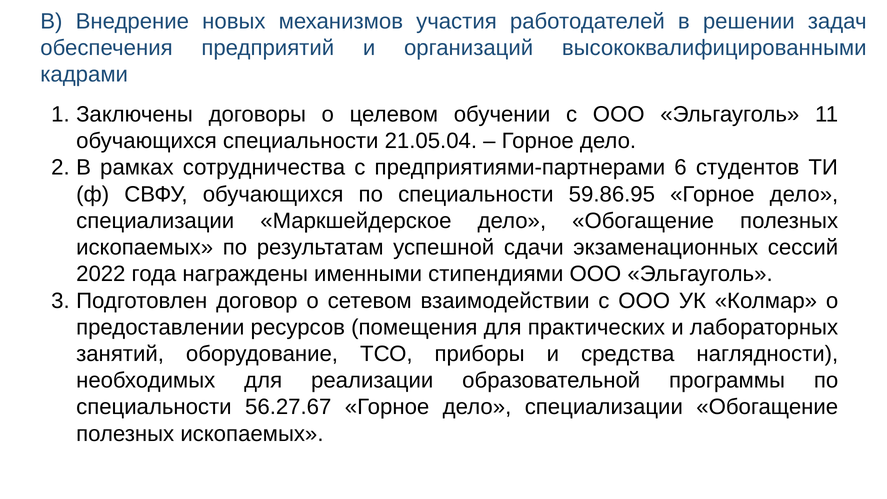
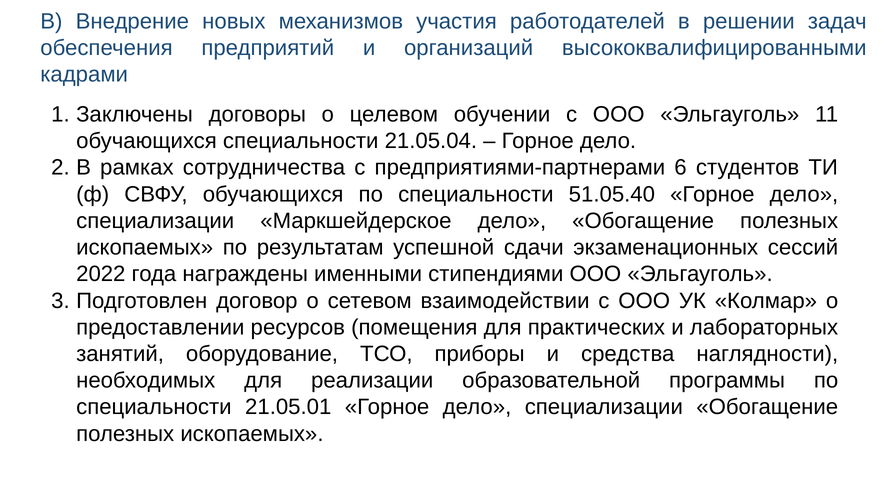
59.86.95: 59.86.95 -> 51.05.40
56.27.67: 56.27.67 -> 21.05.01
